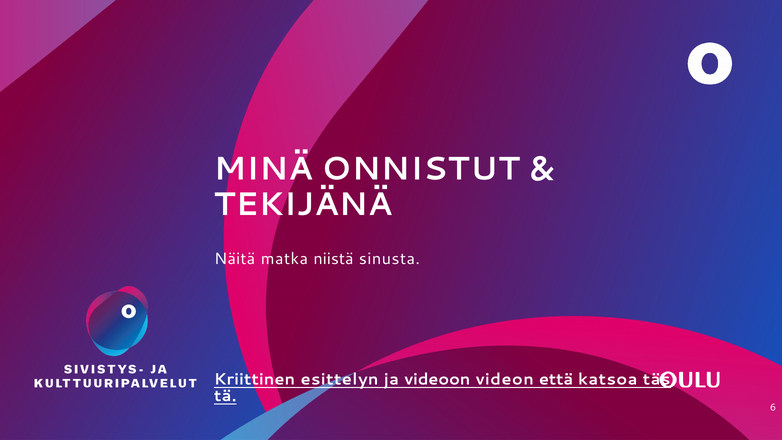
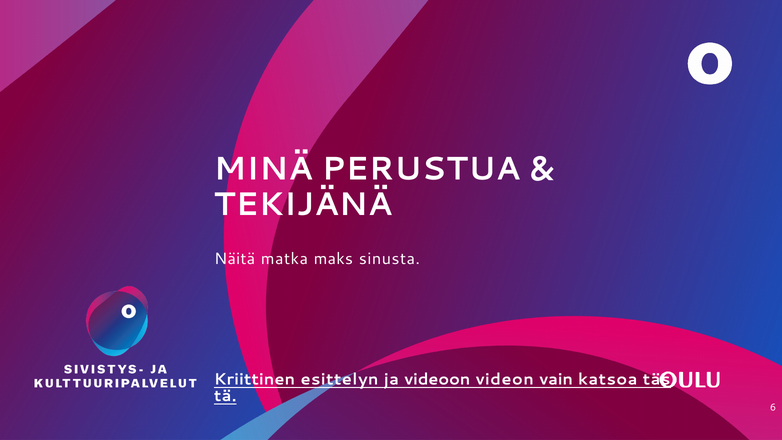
ONNISTUT: ONNISTUT -> PERUSTUA
niistä: niistä -> maks
että: että -> vain
